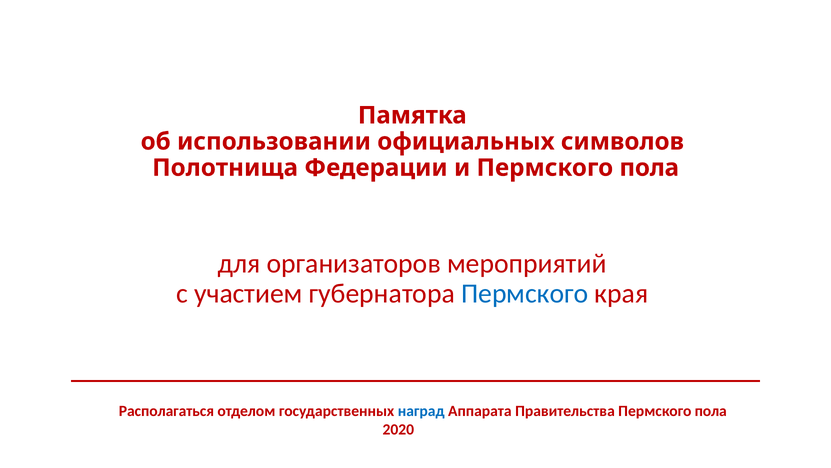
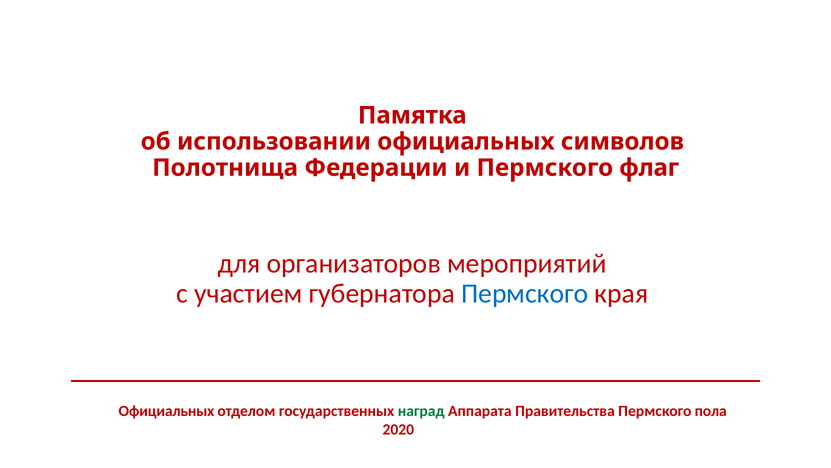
и Пермского пола: пола -> флаг
Располагаться at (166, 410): Располагаться -> Официальных
наград colour: blue -> green
